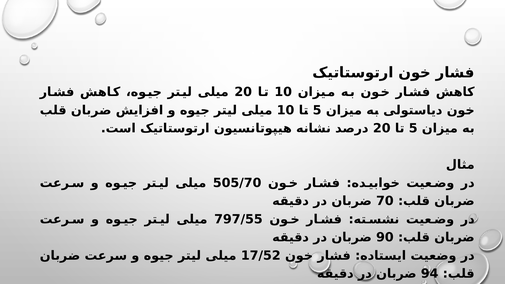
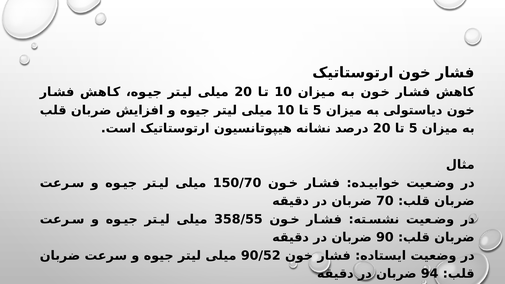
505/70: 505/70 -> 150/70
797/55: 797/55 -> 358/55
17/52: 17/52 -> 90/52
